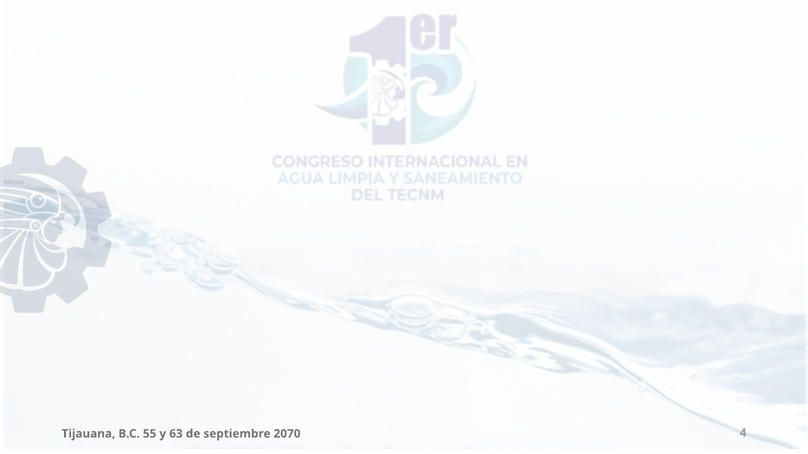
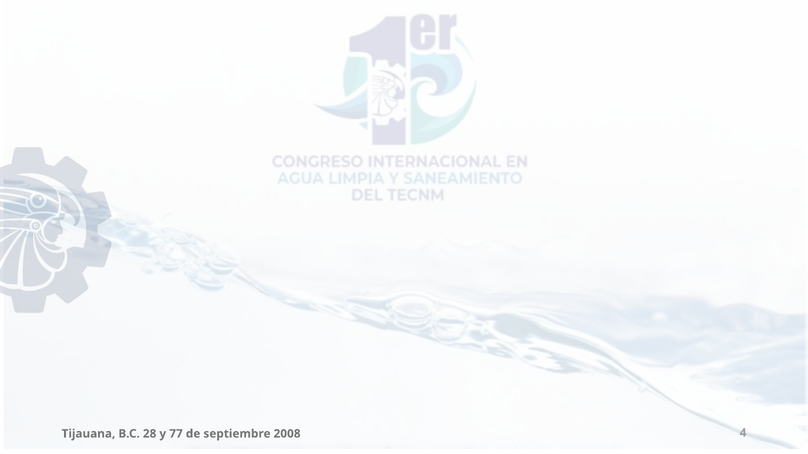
55: 55 -> 28
63: 63 -> 77
2070: 2070 -> 2008
